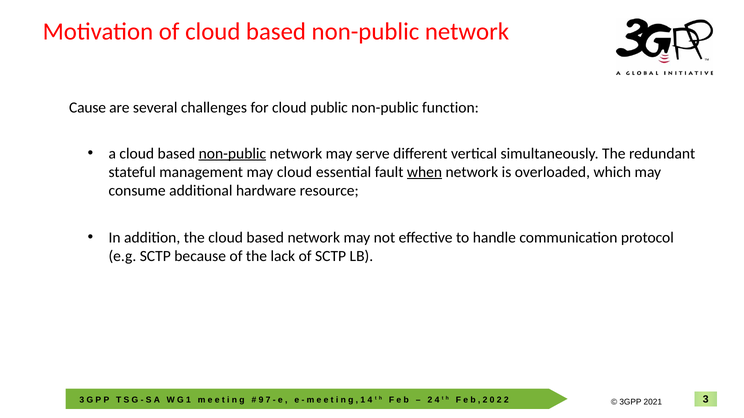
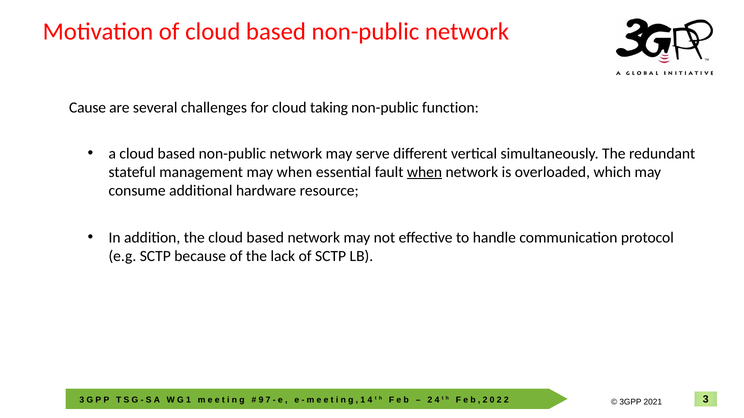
public: public -> taking
non-public at (232, 154) underline: present -> none
may cloud: cloud -> when
